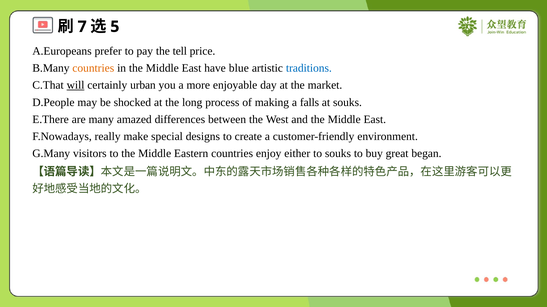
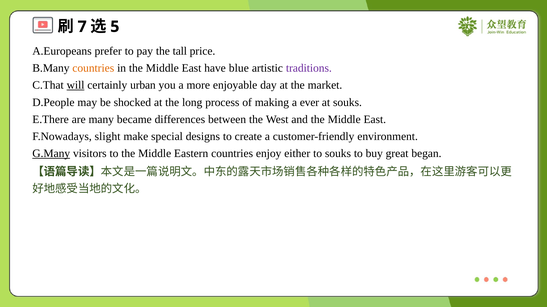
tell: tell -> tall
traditions colour: blue -> purple
falls: falls -> ever
amazed: amazed -> became
really: really -> slight
G.Many underline: none -> present
